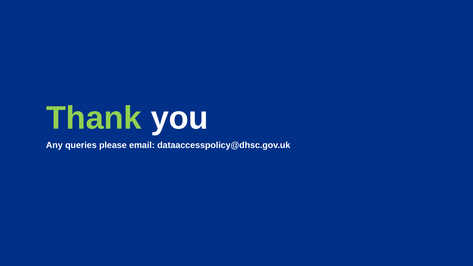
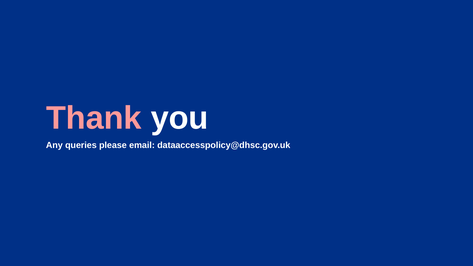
Thank colour: light green -> pink
